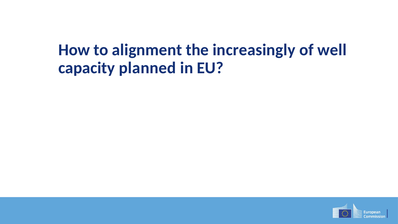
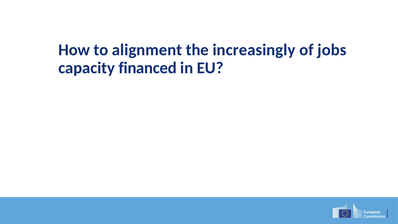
well: well -> jobs
planned: planned -> financed
